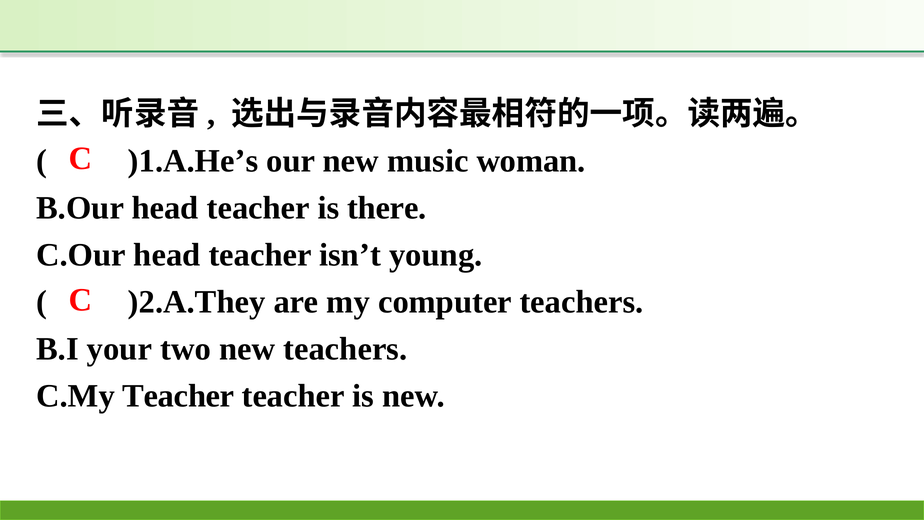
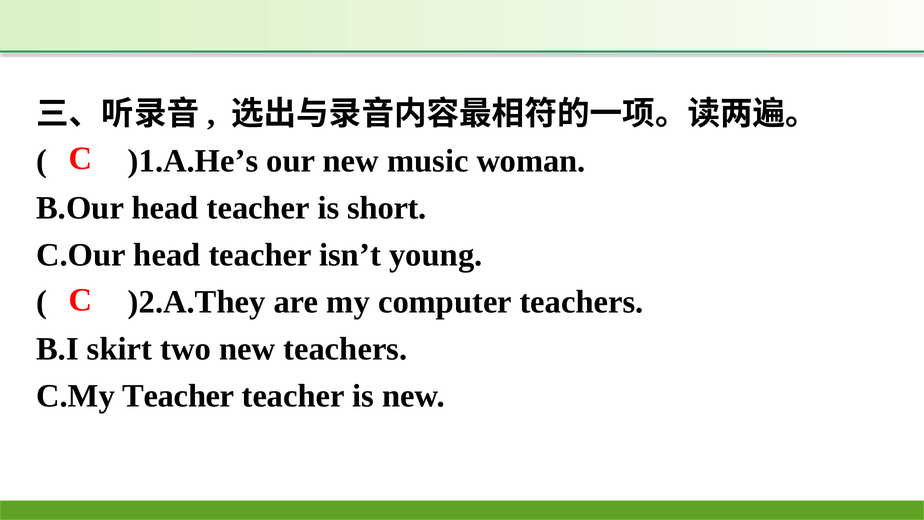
there: there -> short
your: your -> skirt
